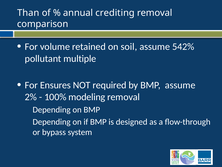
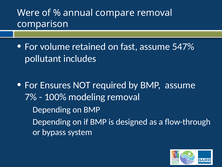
Than: Than -> Were
crediting: crediting -> compare
soil: soil -> fast
542%: 542% -> 547%
multiple: multiple -> includes
2%: 2% -> 7%
